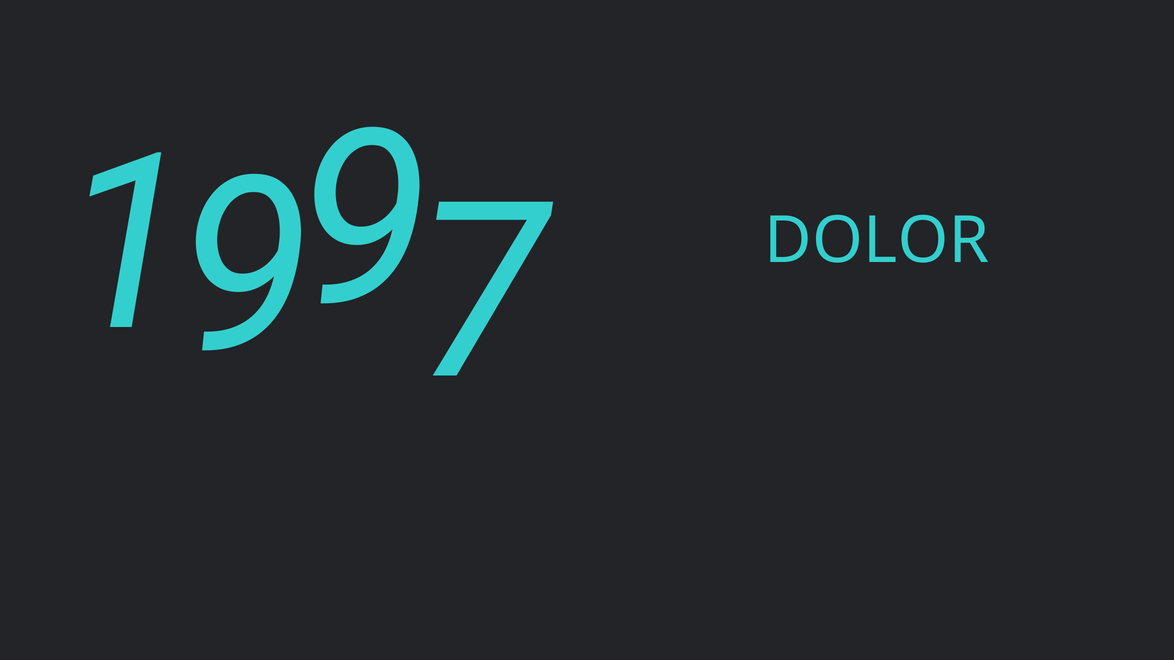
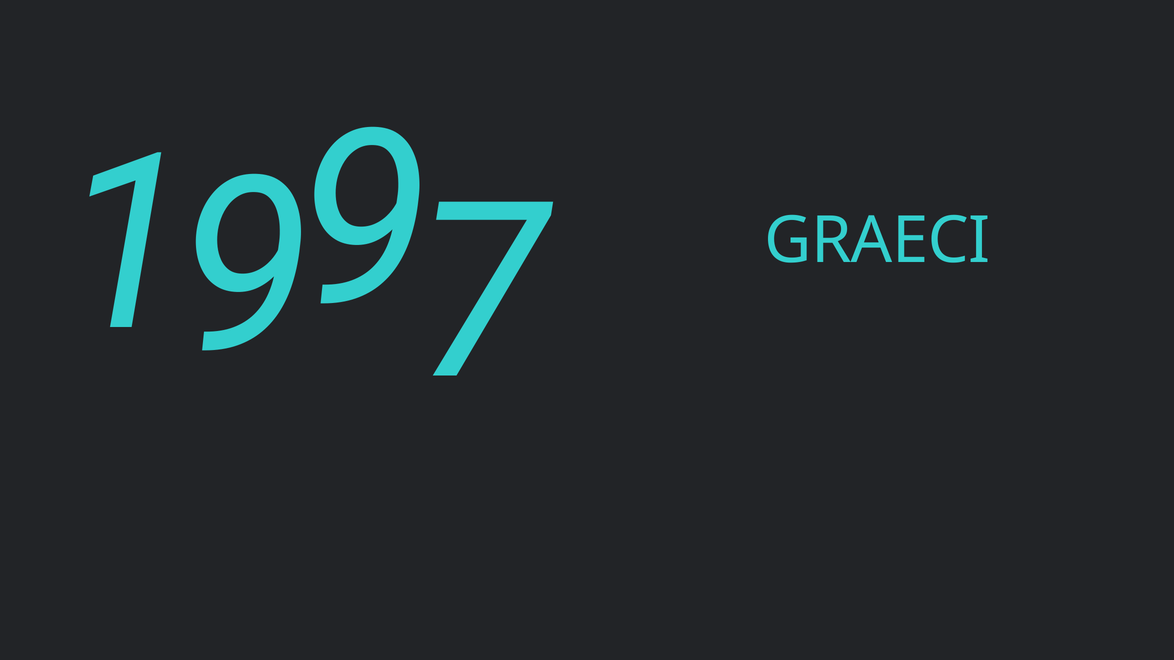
DOLOR: DOLOR -> GRAECI
